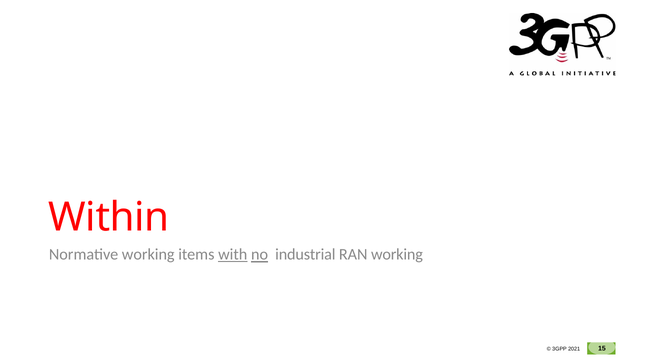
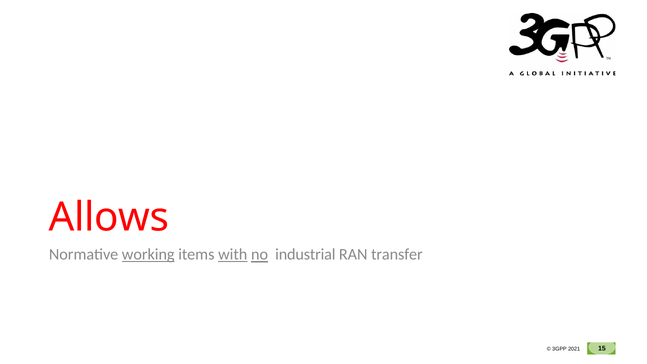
Within: Within -> Allows
working at (148, 255) underline: none -> present
RAN working: working -> transfer
